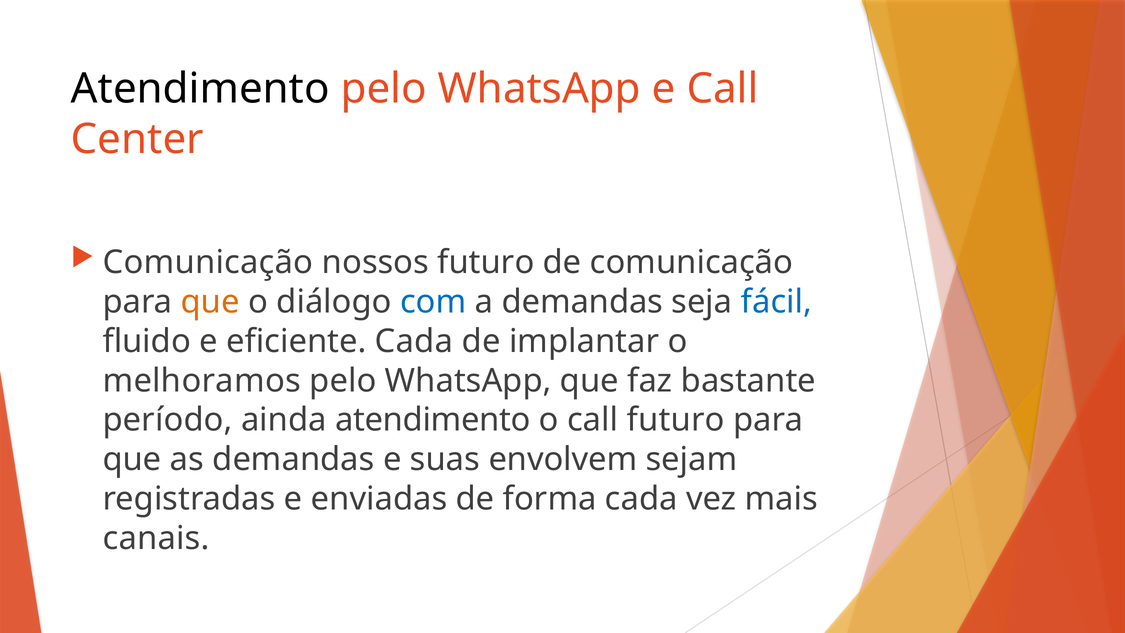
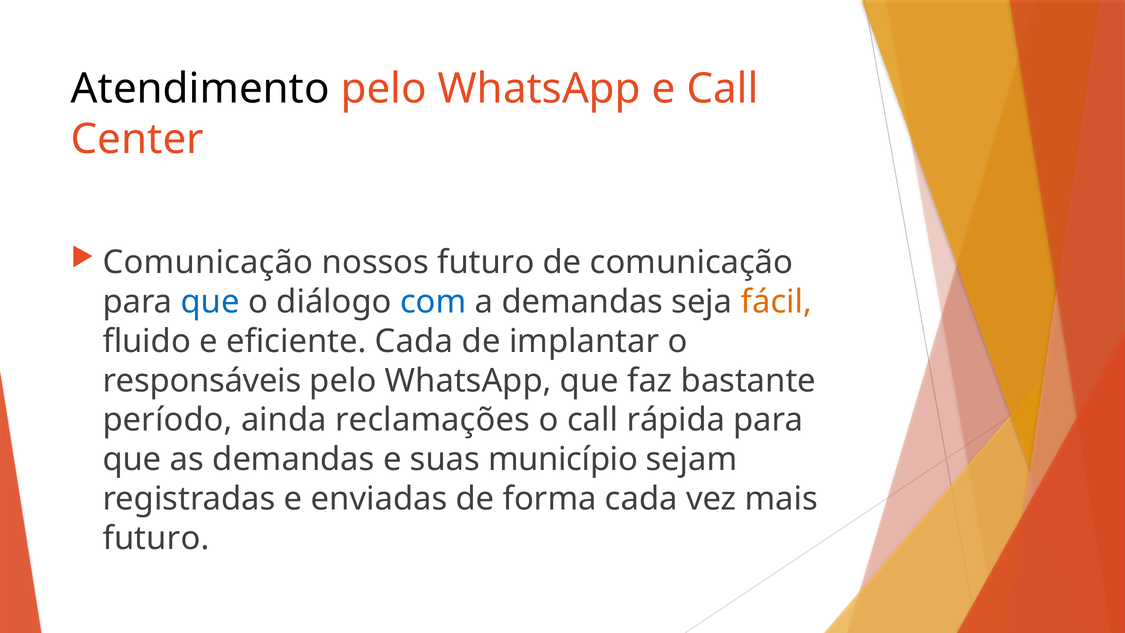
que at (210, 302) colour: orange -> blue
fácil colour: blue -> orange
melhoramos: melhoramos -> responsáveis
ainda atendimento: atendimento -> reclamações
call futuro: futuro -> rápida
envolvem: envolvem -> município
canais at (156, 538): canais -> futuro
